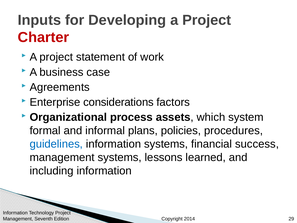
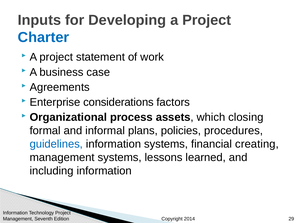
Charter colour: red -> blue
system: system -> closing
success: success -> creating
